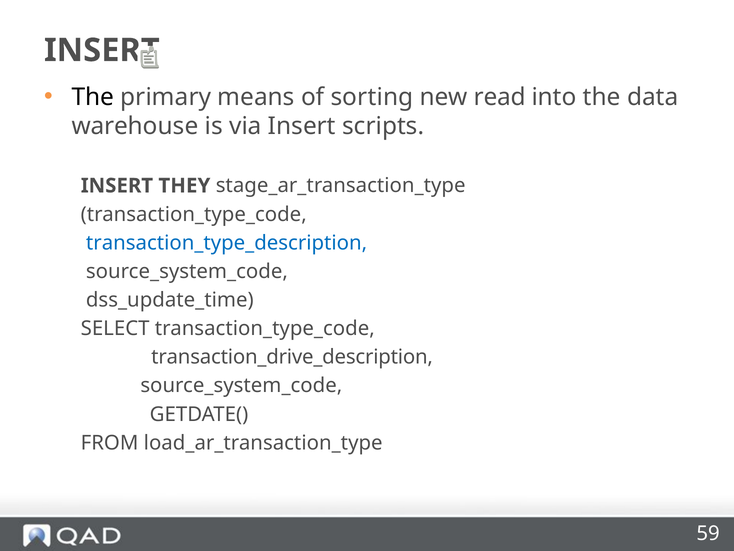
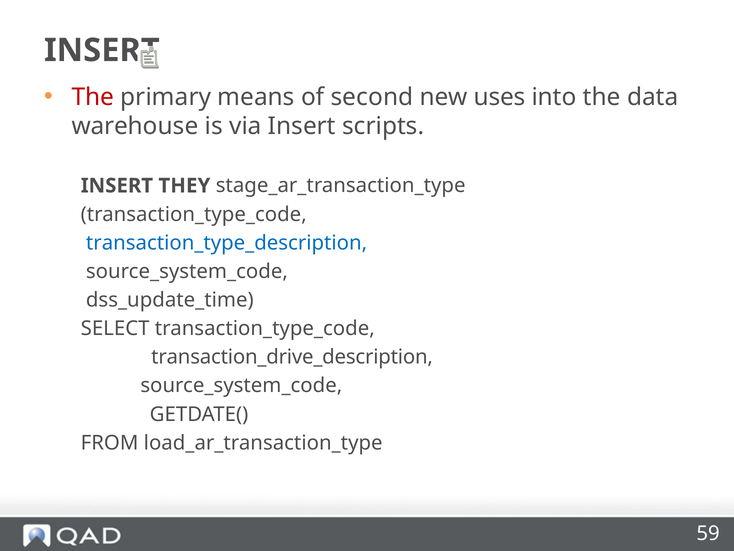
The at (93, 97) colour: black -> red
sorting: sorting -> second
read: read -> uses
